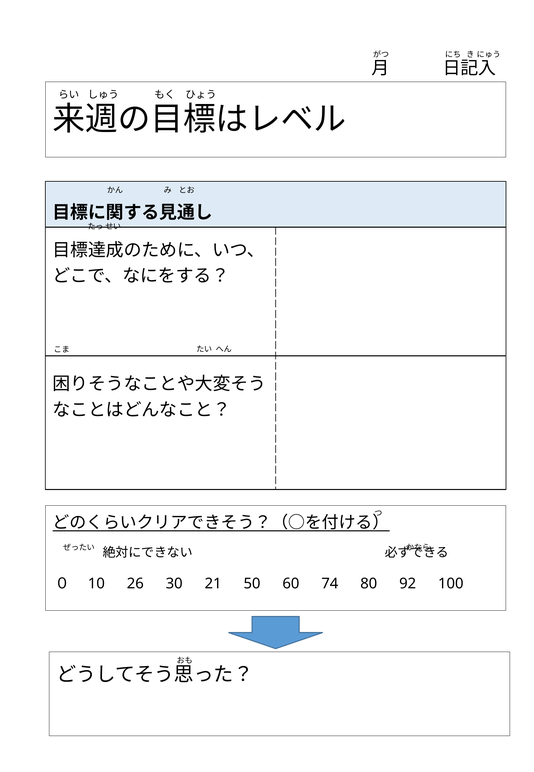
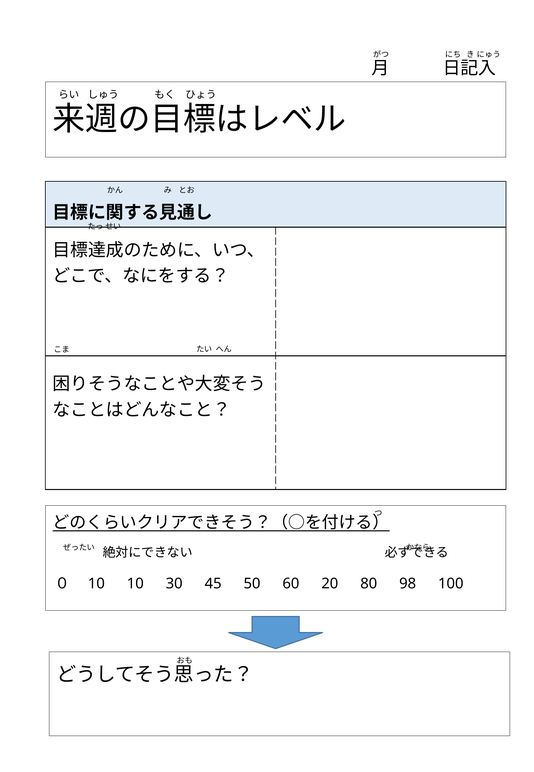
10 26: 26 -> 10
21: 21 -> 45
74: 74 -> 20
92: 92 -> 98
